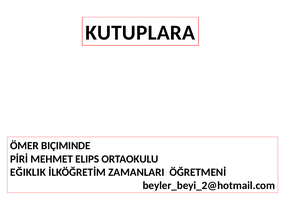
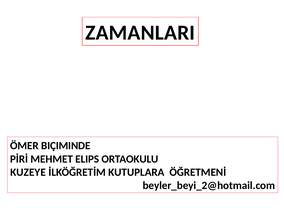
KUTUPLARA: KUTUPLARA -> ZAMANLARI
EĞIKLIK: EĞIKLIK -> KUZEYE
ZAMANLARI: ZAMANLARI -> KUTUPLARA
